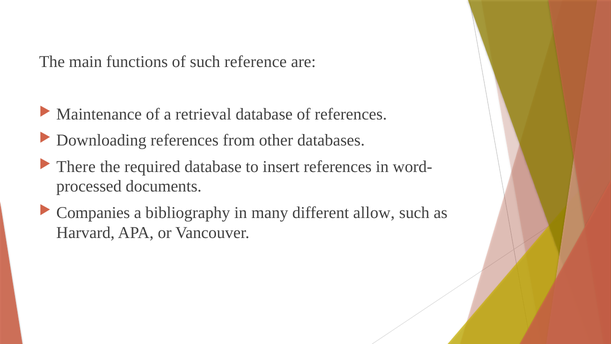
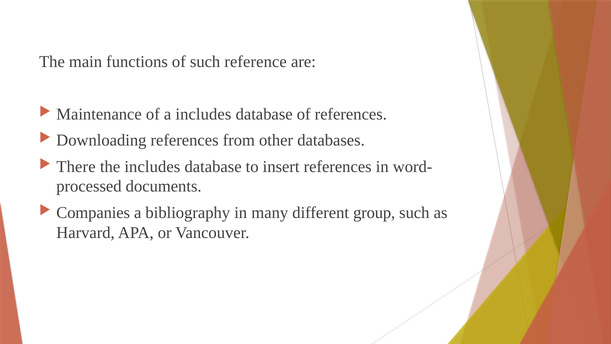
a retrieval: retrieval -> includes
the required: required -> includes
allow: allow -> group
